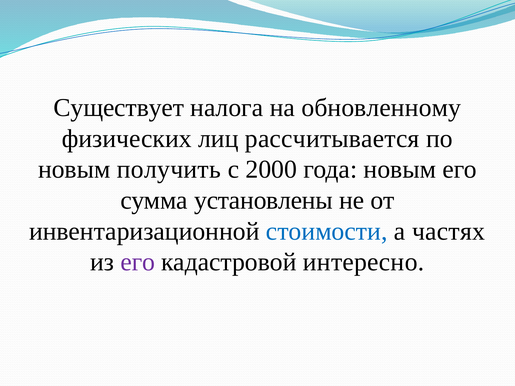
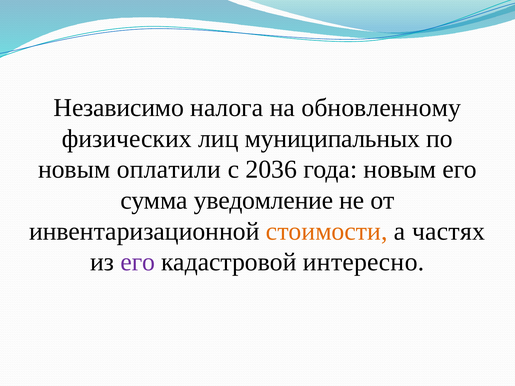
Существует: Существует -> Независимо
рассчитывается: рассчитывается -> муниципальных
получить: получить -> оплатили
2000: 2000 -> 2036
установлены: установлены -> уведомление
стоимости colour: blue -> orange
